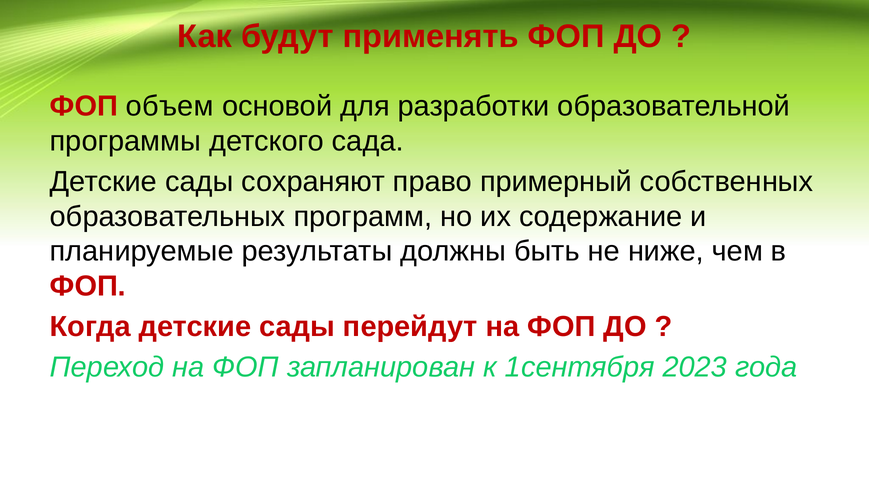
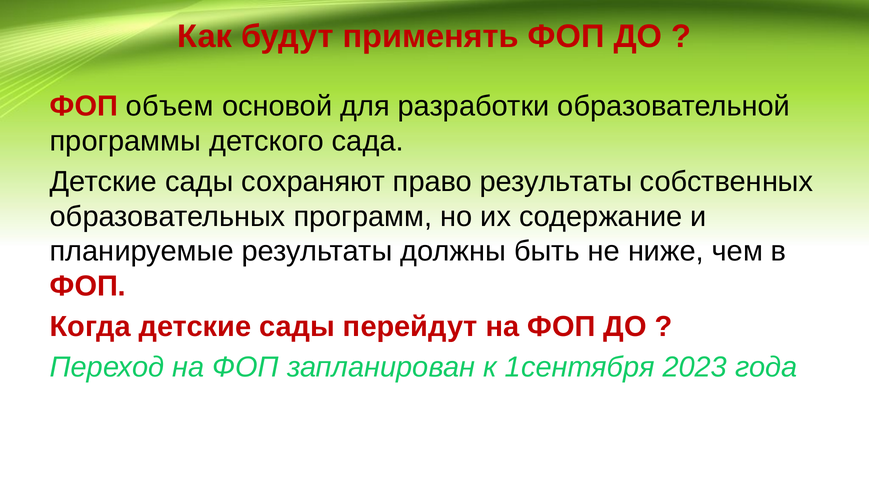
право примерный: примерный -> результаты
